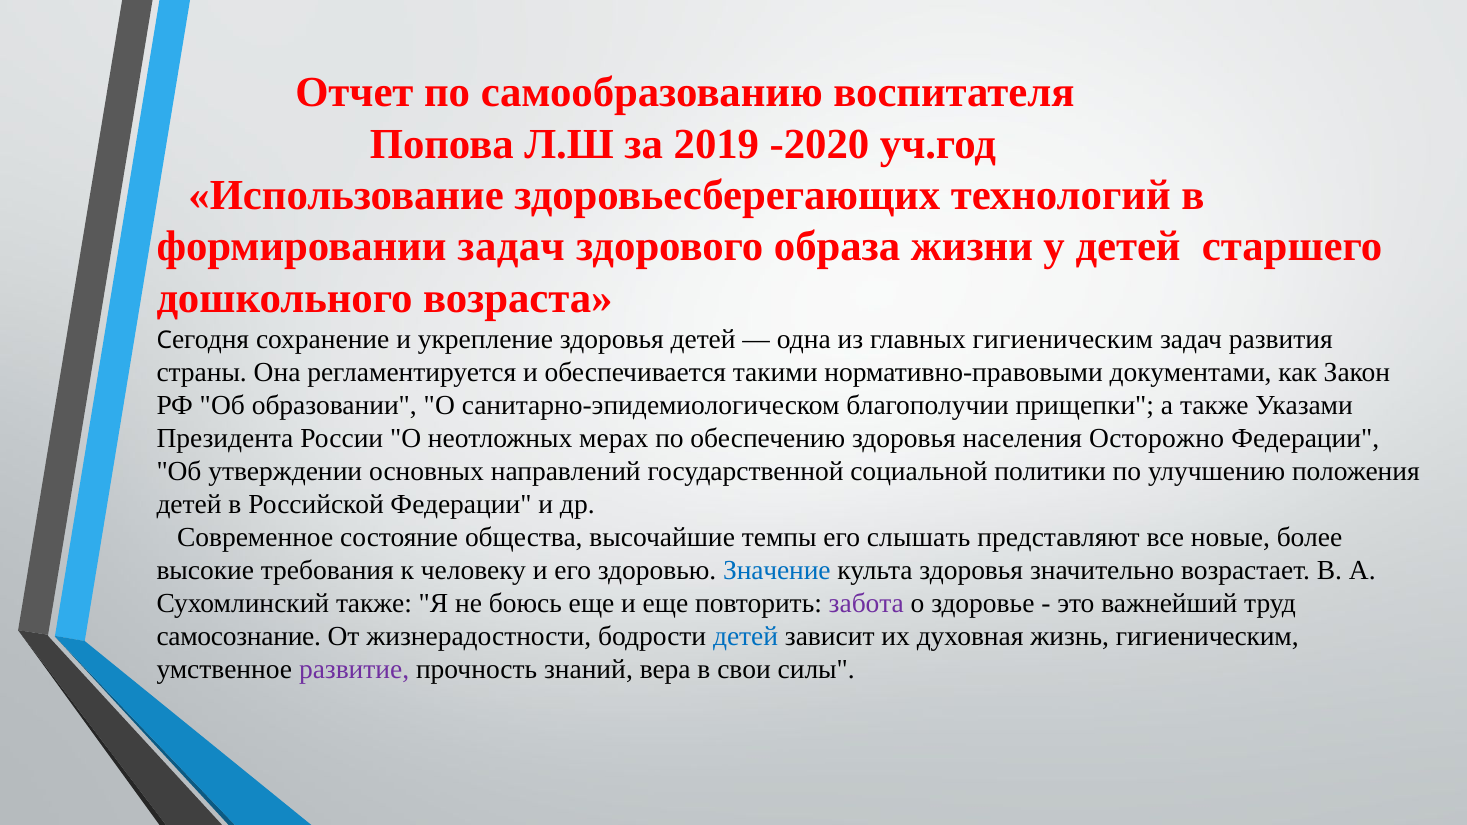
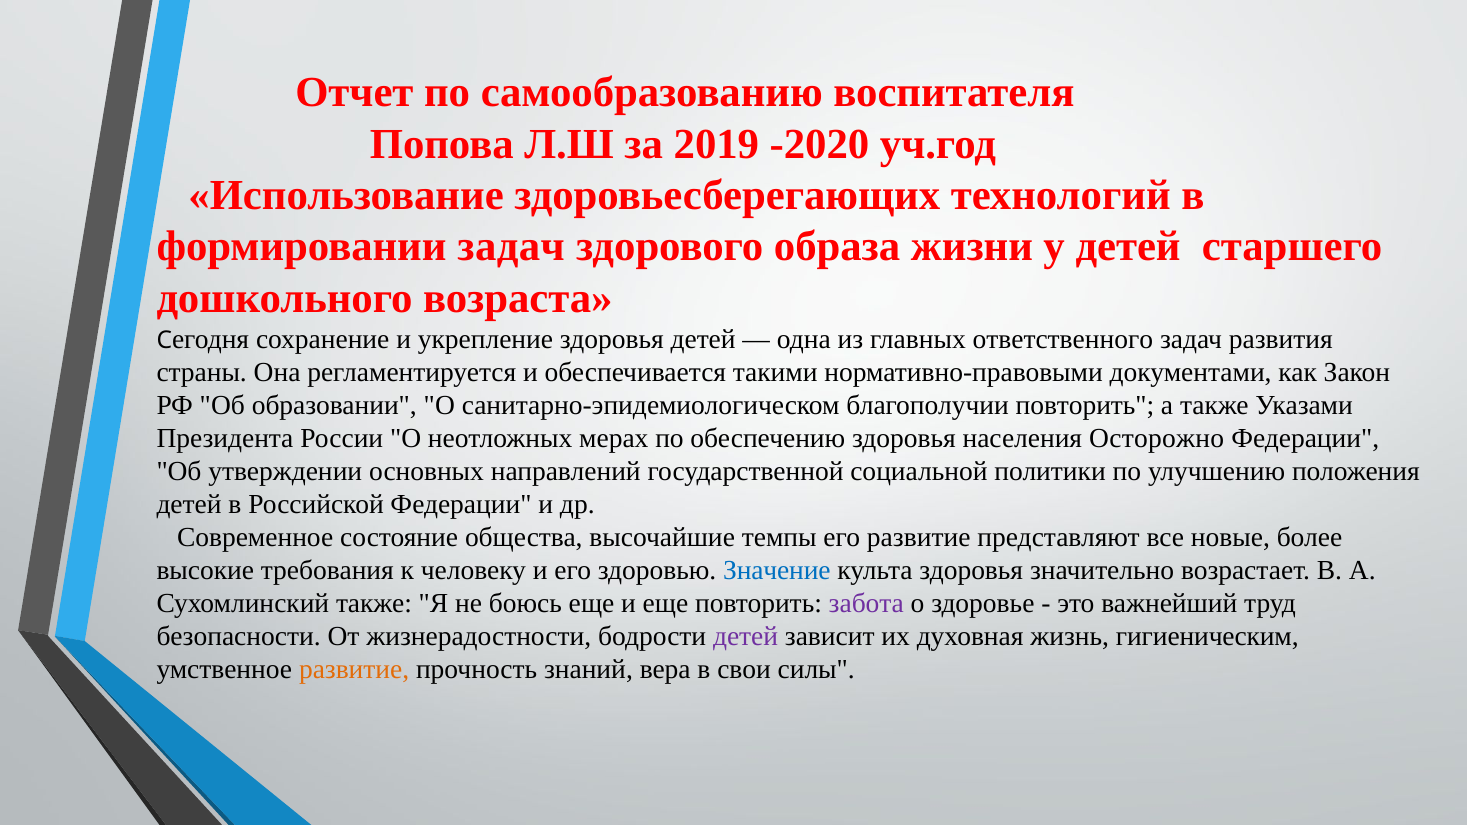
главных гигиеническим: гигиеническим -> ответственного
благополучии прищепки: прищепки -> повторить
его слышать: слышать -> развитие
самосознание: самосознание -> безопасности
детей at (746, 636) colour: blue -> purple
развитие at (354, 669) colour: purple -> orange
